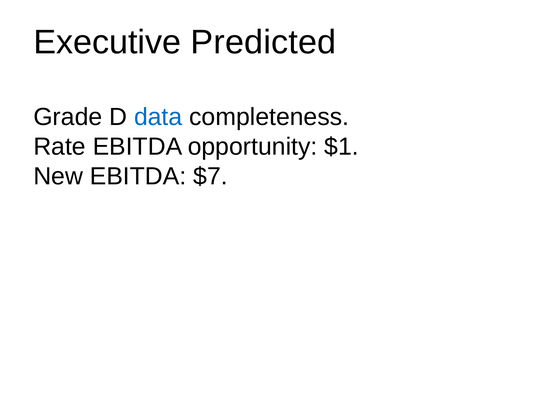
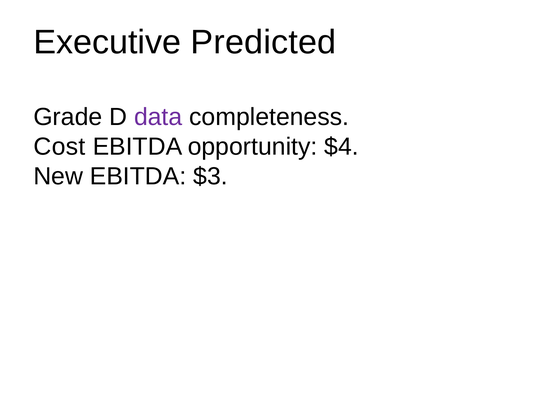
data colour: blue -> purple
Rate: Rate -> Cost
$1: $1 -> $4
$7: $7 -> $3
